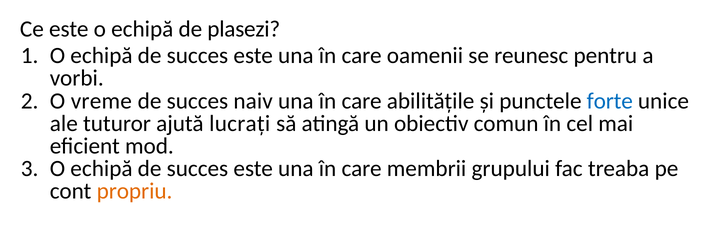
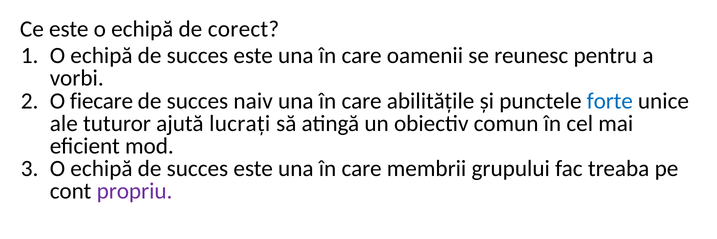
plasezi: plasezi -> corect
vreme: vreme -> fiecare
propriu colour: orange -> purple
